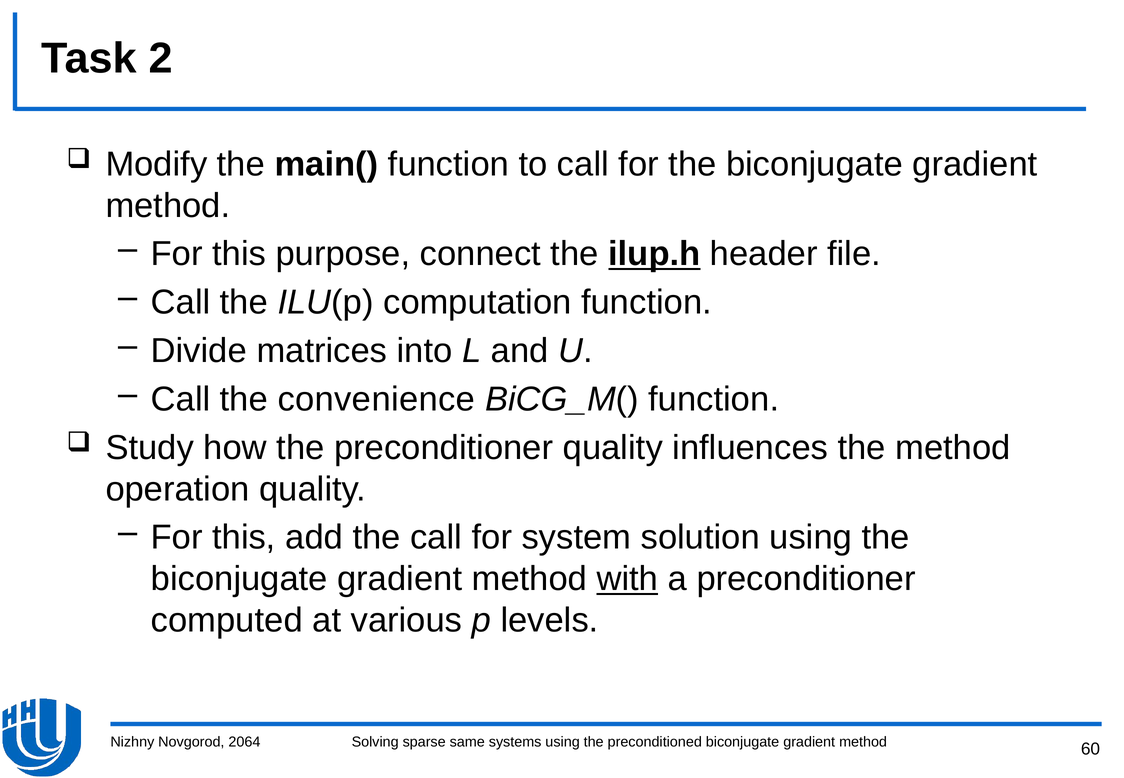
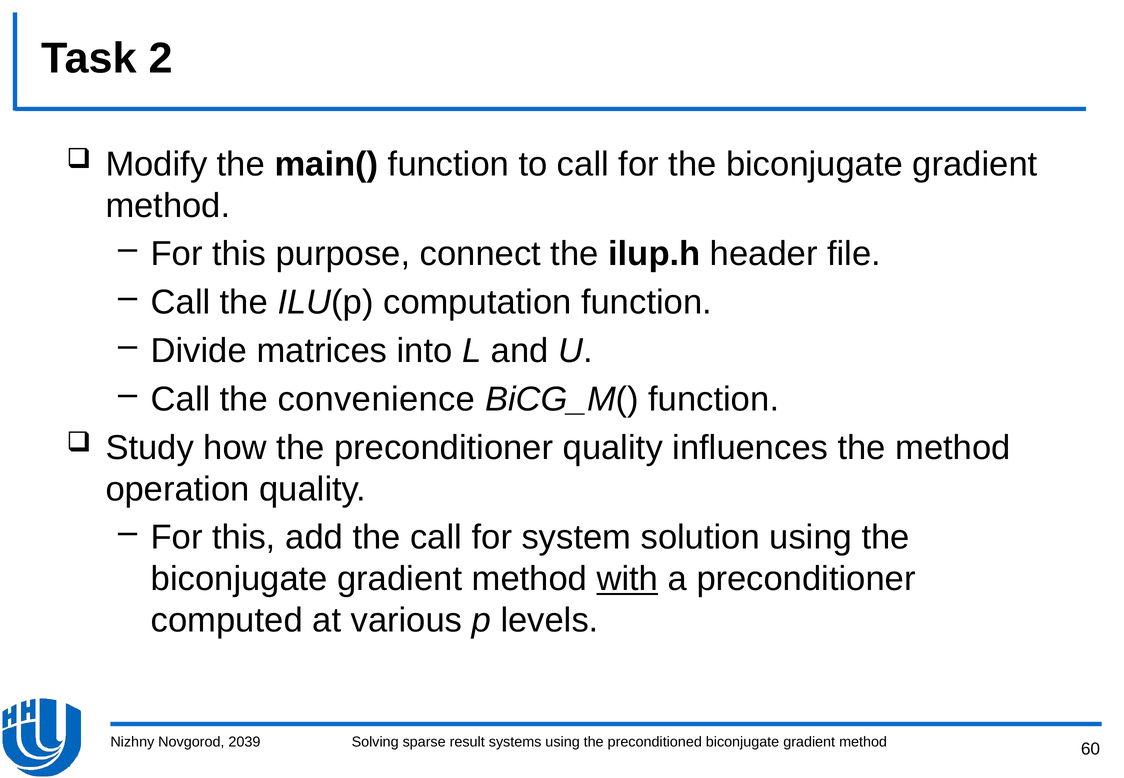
ilup.h underline: present -> none
2064: 2064 -> 2039
same: same -> result
